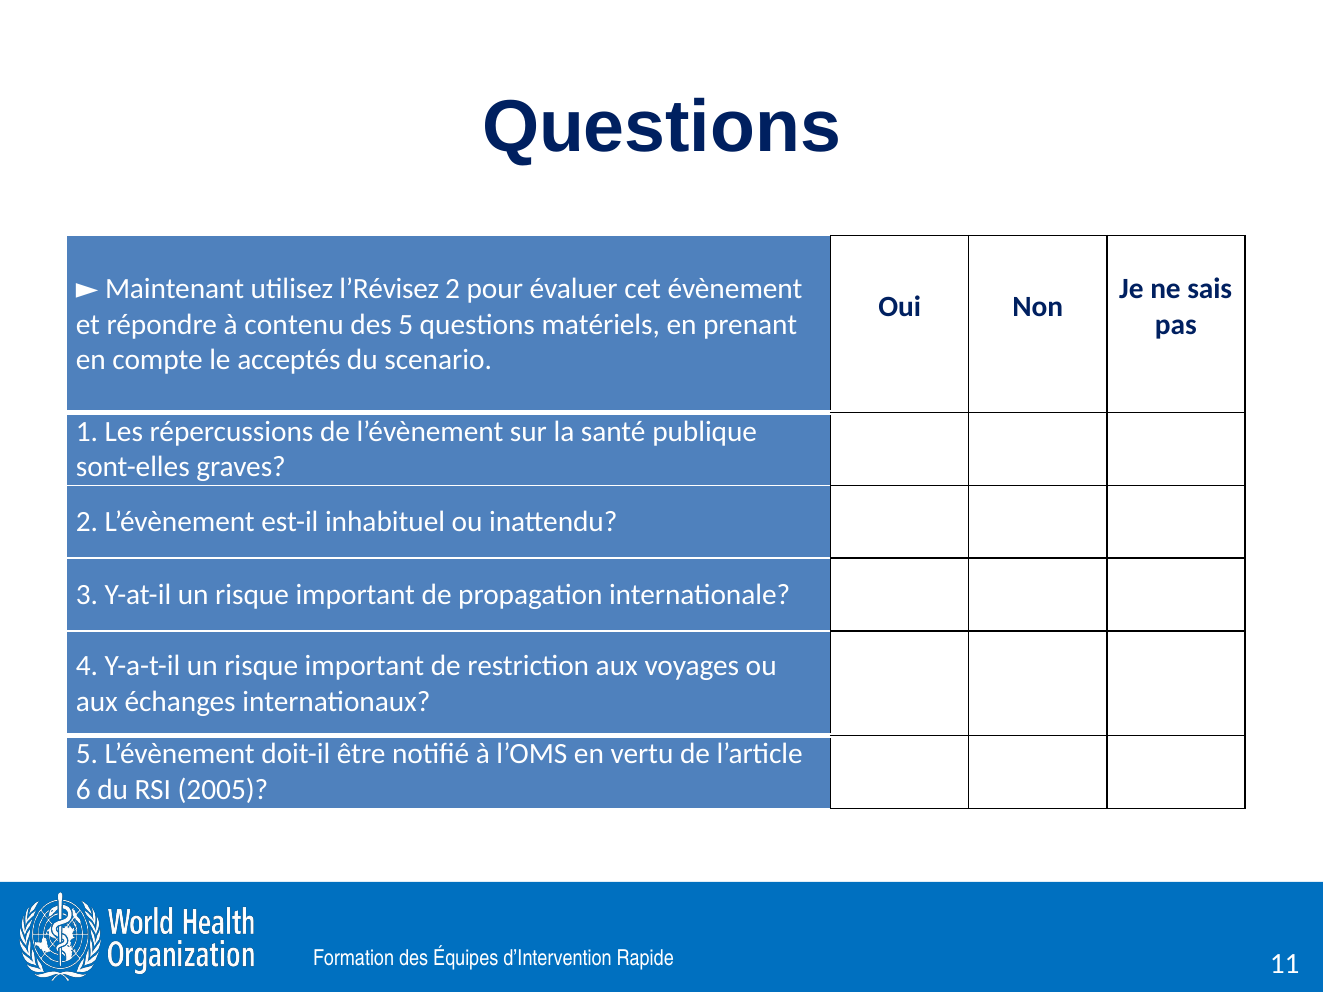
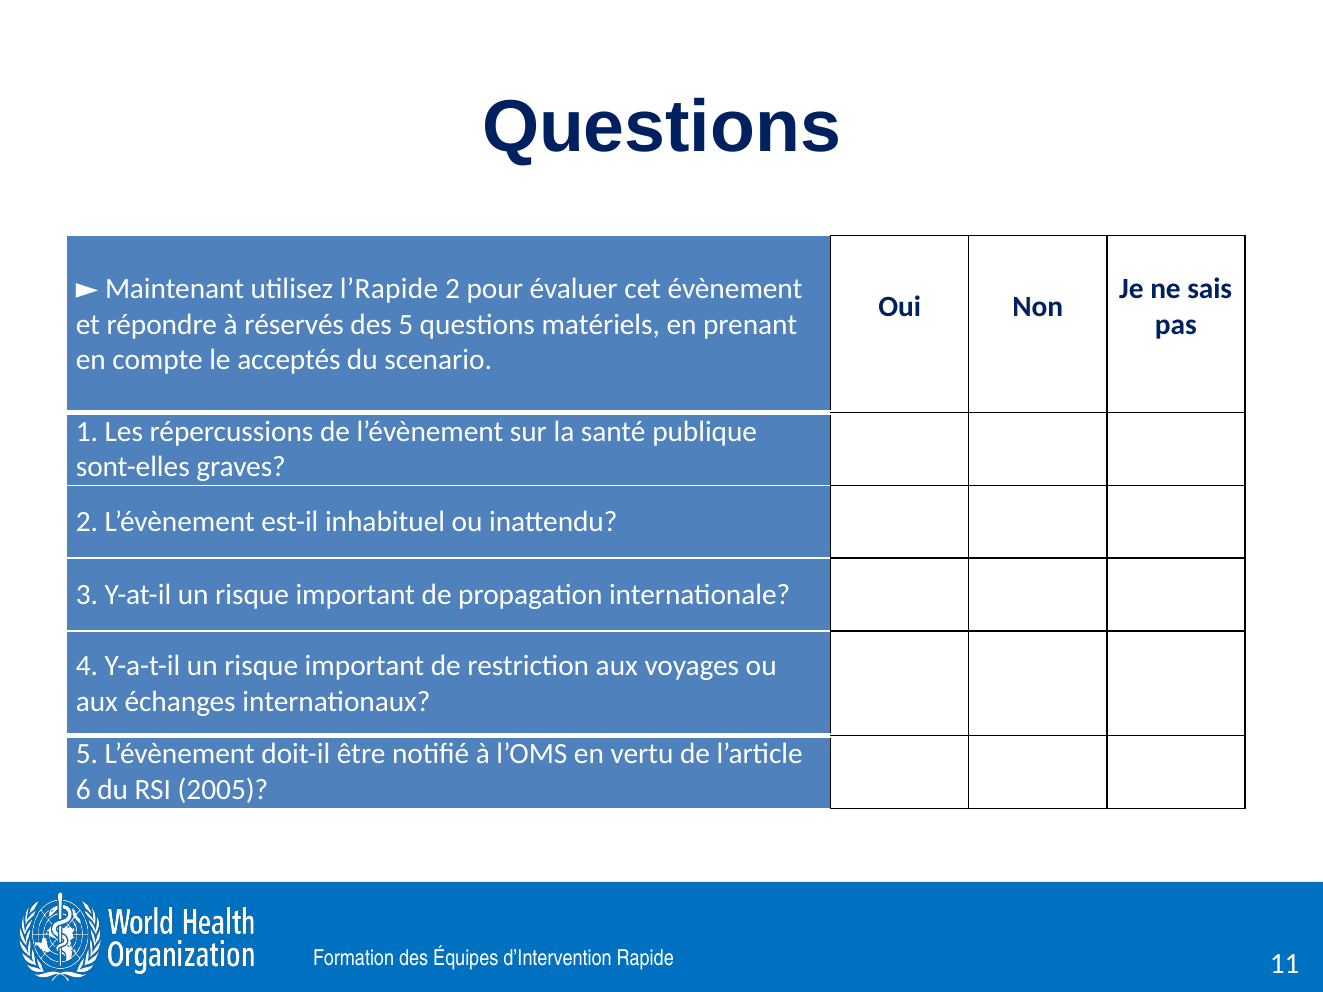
l’Révisez: l’Révisez -> l’Rapide
contenu: contenu -> réservés
